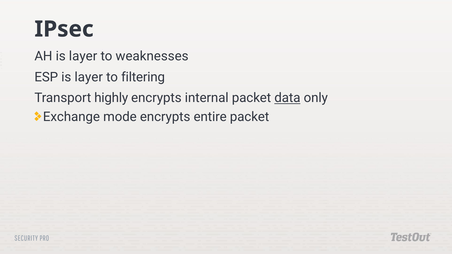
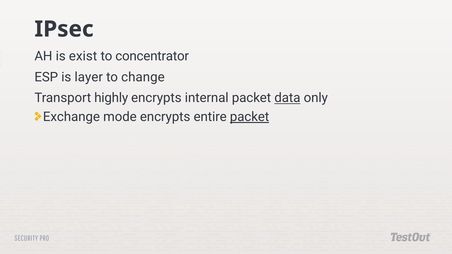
AH is layer: layer -> exist
weaknesses: weaknesses -> concentrator
filtering: filtering -> change
packet at (250, 117) underline: none -> present
